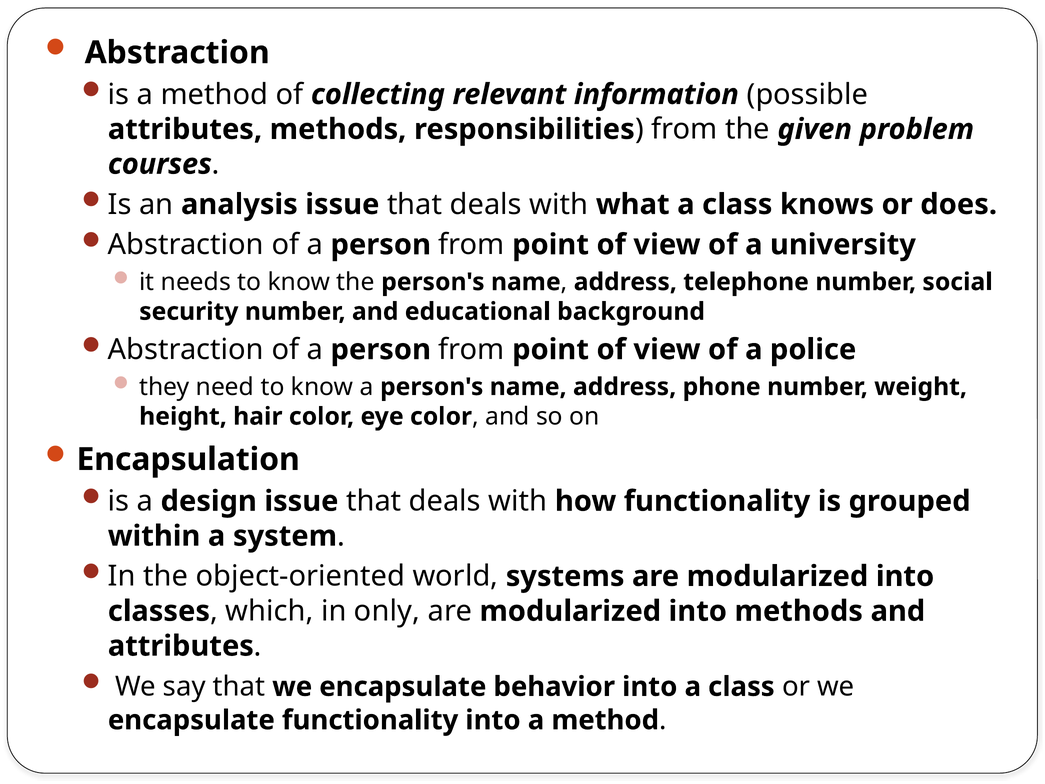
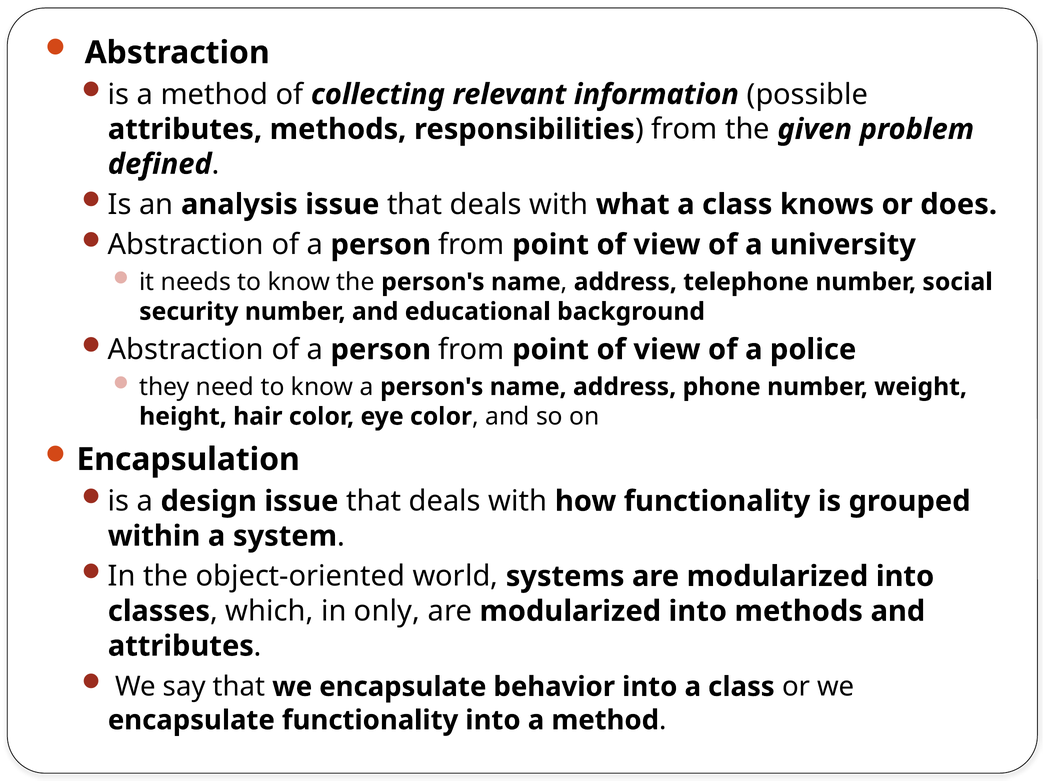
courses: courses -> defined
